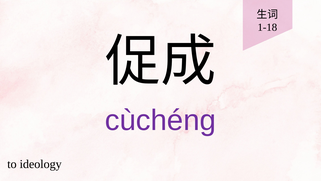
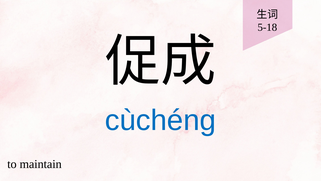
1-18: 1-18 -> 5-18
cùchéng colour: purple -> blue
ideology: ideology -> maintain
